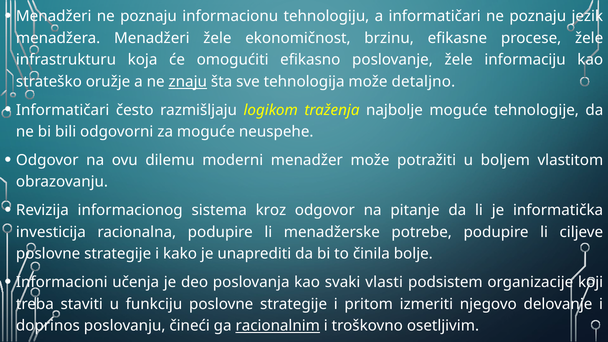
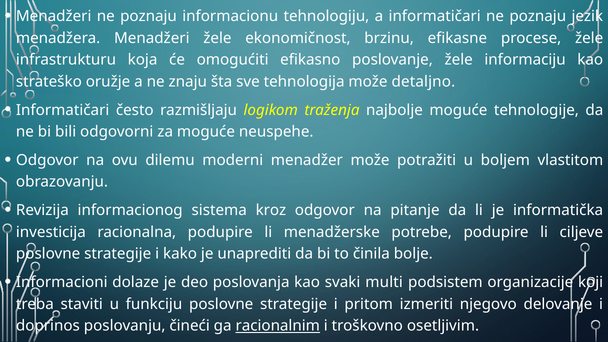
znaju underline: present -> none
učenja: učenja -> dolaze
vlasti: vlasti -> multi
